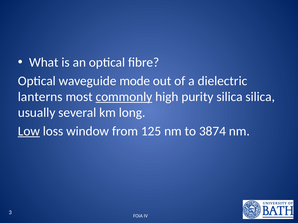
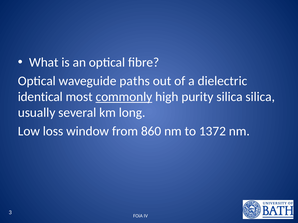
mode: mode -> paths
lanterns: lanterns -> identical
Low underline: present -> none
125: 125 -> 860
3874: 3874 -> 1372
